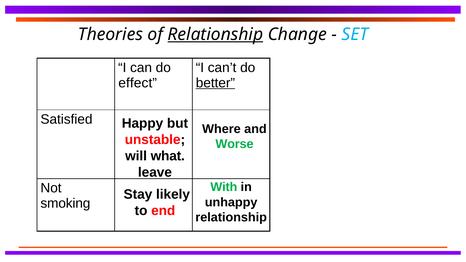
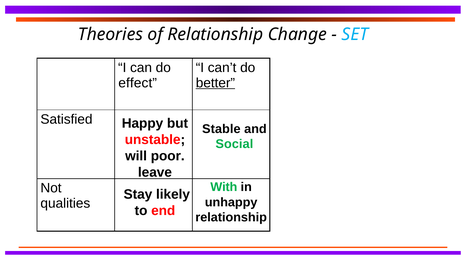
Relationship at (215, 34) underline: present -> none
Where: Where -> Stable
Worse: Worse -> Social
what: what -> poor
smoking: smoking -> qualities
